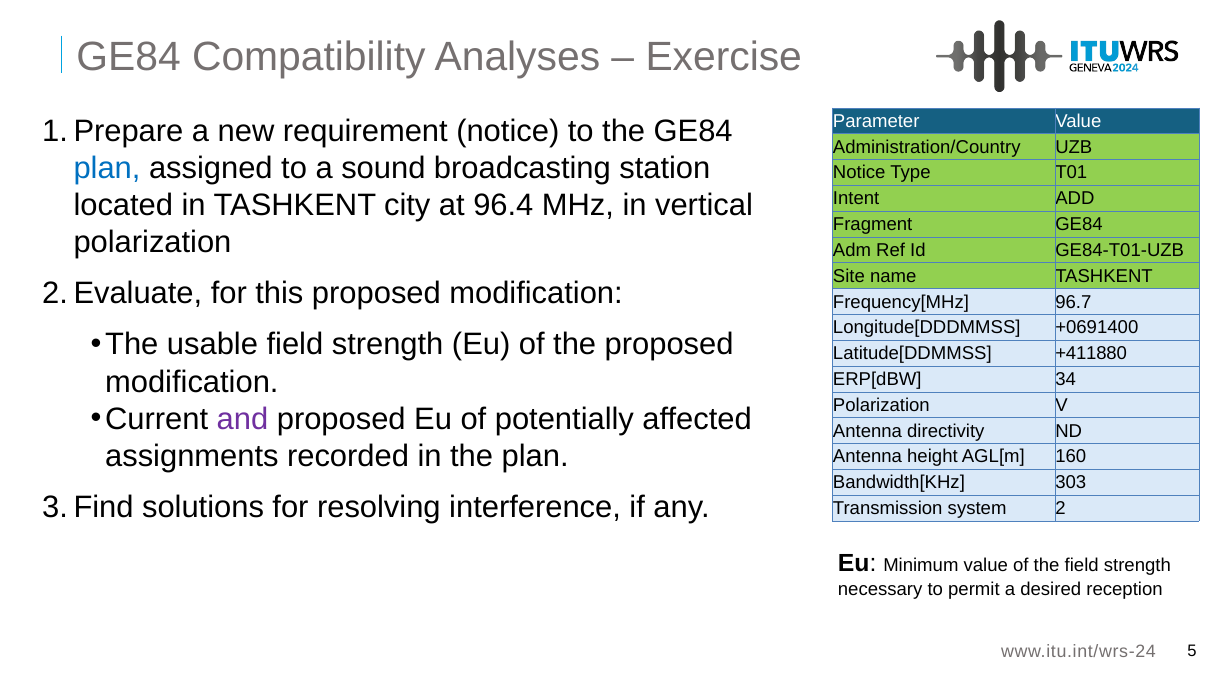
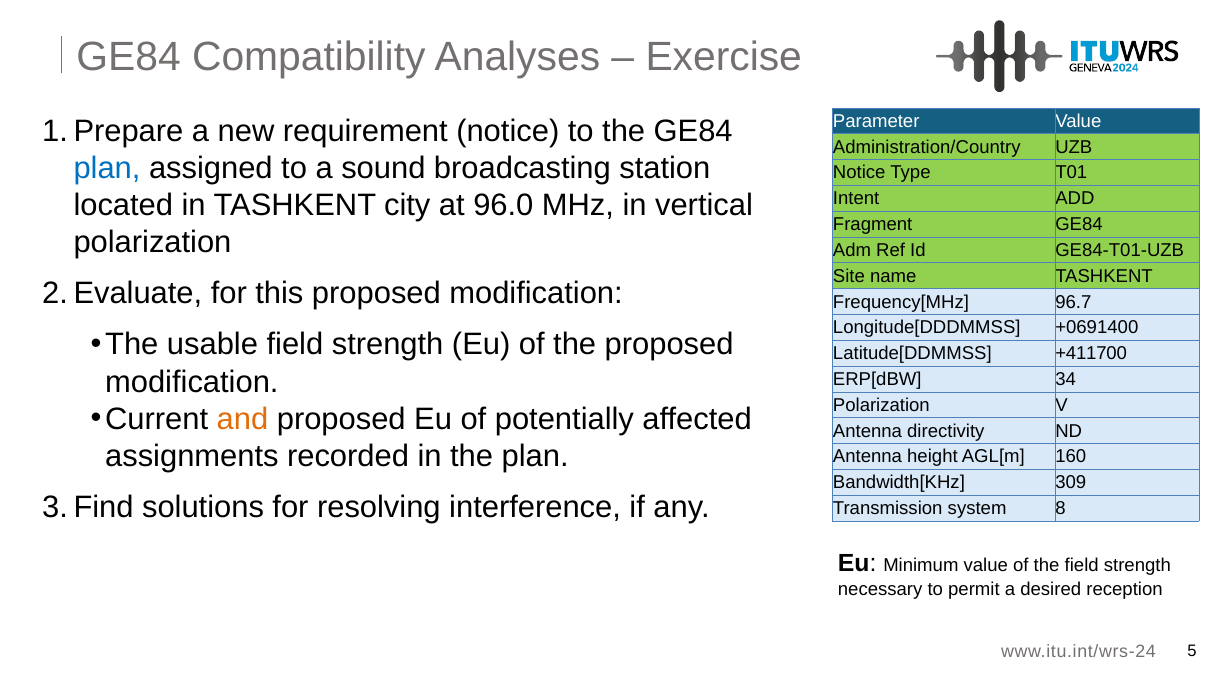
96.4: 96.4 -> 96.0
+411880: +411880 -> +411700
and colour: purple -> orange
303: 303 -> 309
2: 2 -> 8
